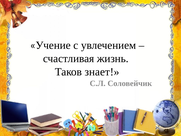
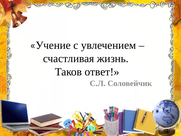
знает: знает -> ответ
